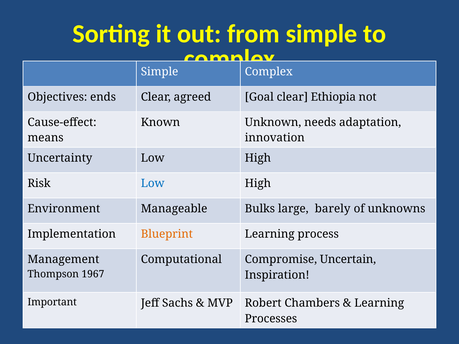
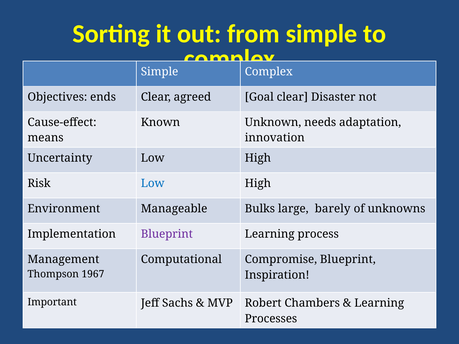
Ethiopia: Ethiopia -> Disaster
Blueprint at (167, 234) colour: orange -> purple
Compromise Uncertain: Uncertain -> Blueprint
